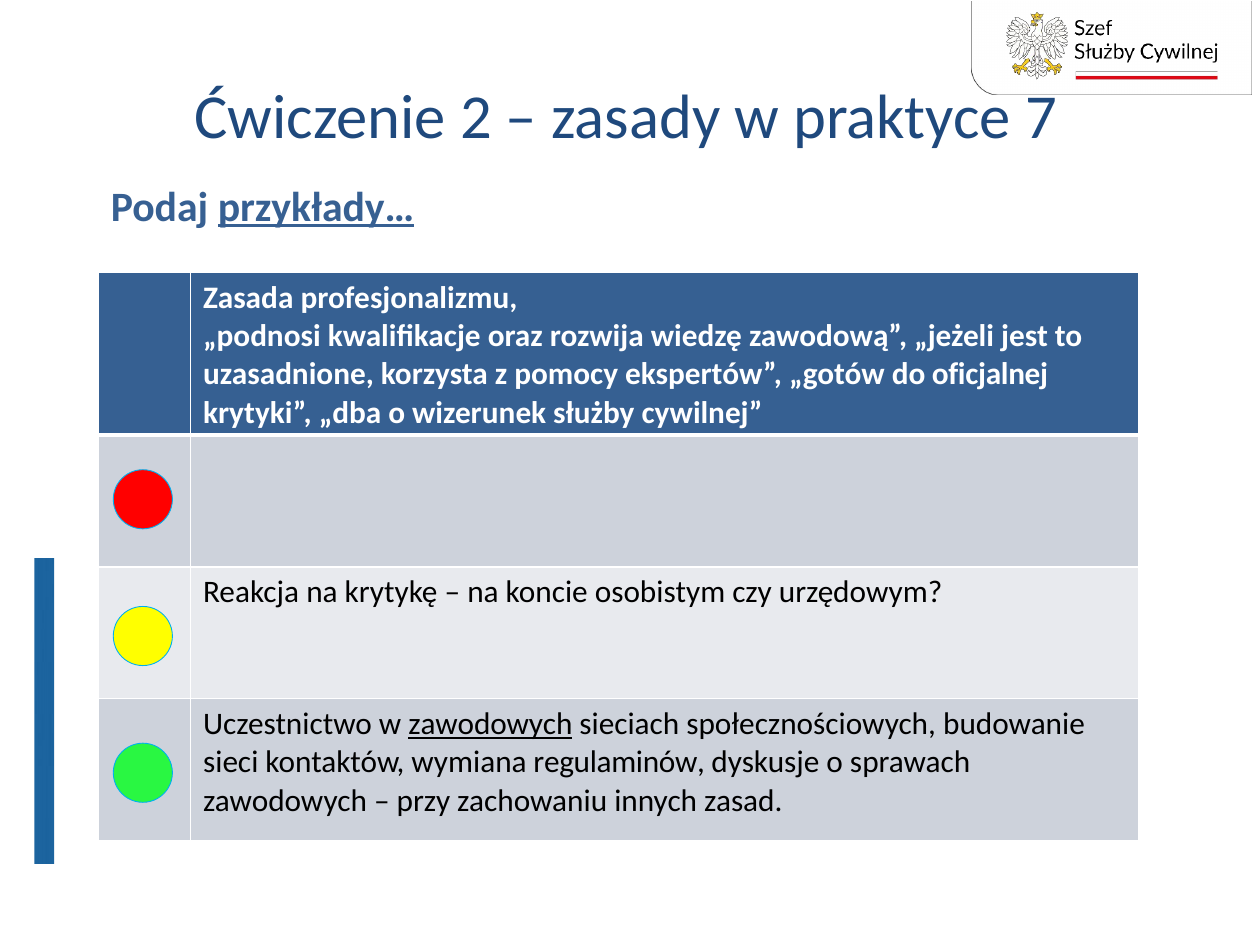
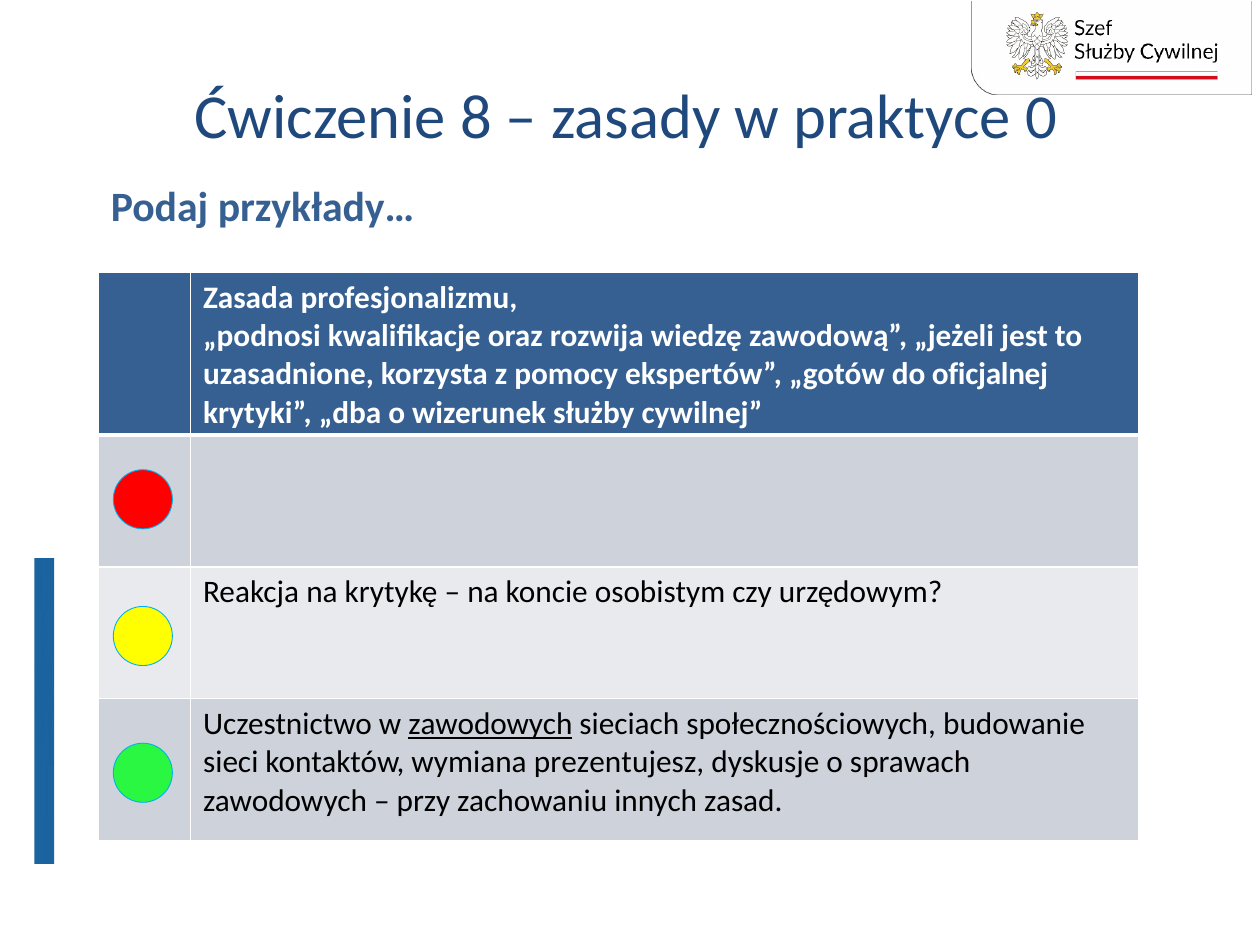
2: 2 -> 8
7: 7 -> 0
przykłady… underline: present -> none
regulaminów: regulaminów -> prezentujesz
